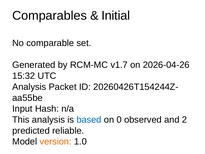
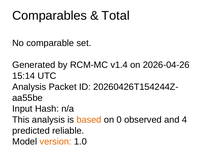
Initial: Initial -> Total
v1.7: v1.7 -> v1.4
15:32: 15:32 -> 15:14
based colour: blue -> orange
2: 2 -> 4
